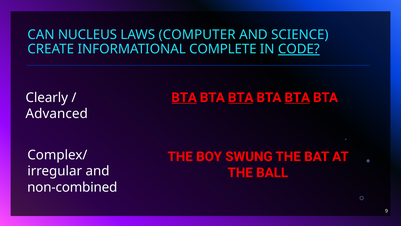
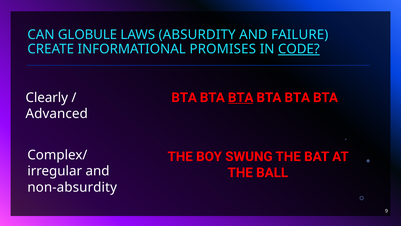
NUCLEUS: NUCLEUS -> GLOBULE
COMPUTER: COMPUTER -> ABSURDITY
SCIENCE: SCIENCE -> FAILURE
COMPLETE: COMPLETE -> PROMISES
BTA at (184, 97) underline: present -> none
BTA at (297, 97) underline: present -> none
non-combined: non-combined -> non-absurdity
